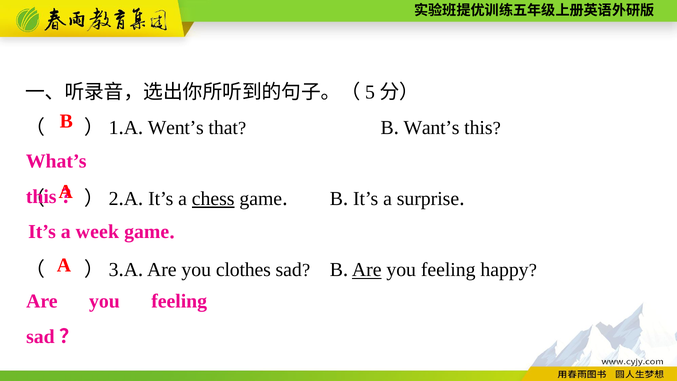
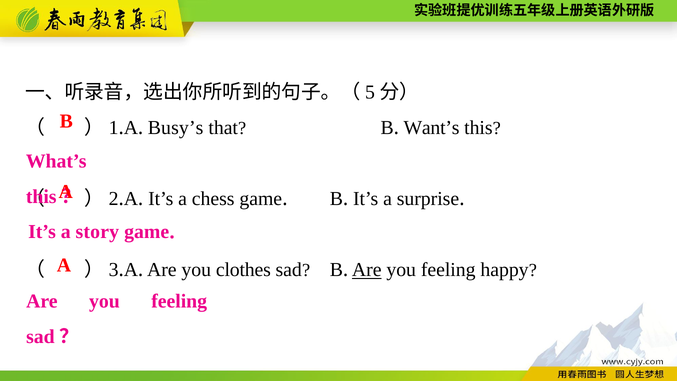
Went’s: Went’s -> Busy’s
chess underline: present -> none
week: week -> story
